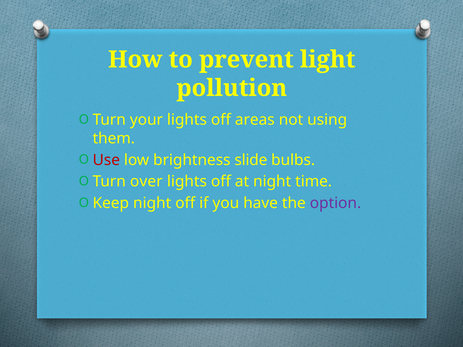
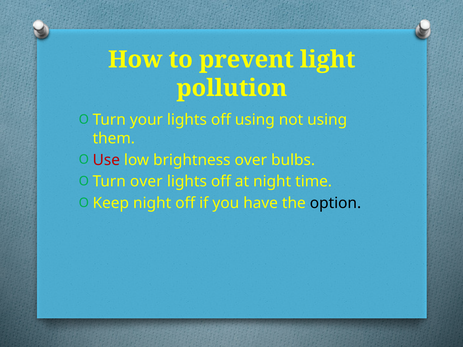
off areas: areas -> using
brightness slide: slide -> over
option colour: purple -> black
